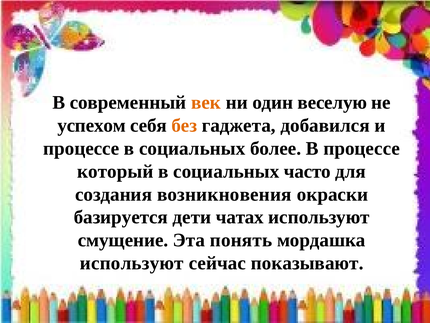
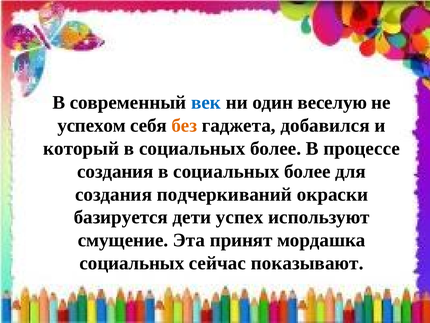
век colour: orange -> blue
процессе at (81, 148): процессе -> который
который at (115, 171): который -> создания
часто at (307, 171): часто -> более
возникновения: возникновения -> подчеркиваний
чатах: чатах -> успех
понять: понять -> принят
используют at (132, 263): используют -> социальных
